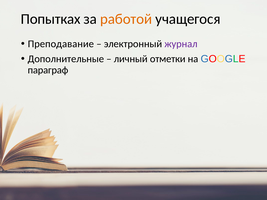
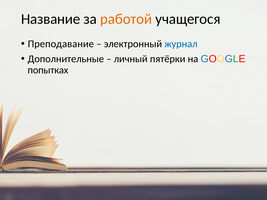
Попытках: Попытках -> Название
журнал colour: purple -> blue
отметки: отметки -> пятёрки
параграф: параграф -> попытках
